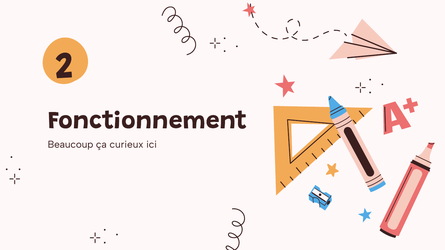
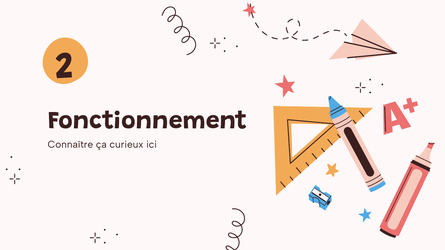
Beaucoup: Beaucoup -> Connaître
